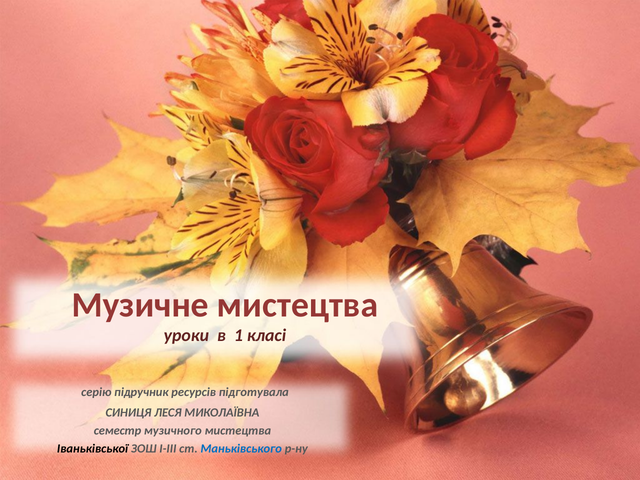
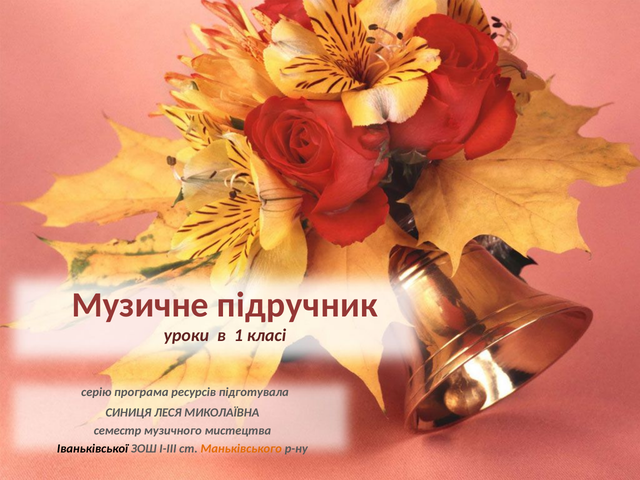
Музичне мистецтва: мистецтва -> підручник
підручник: підручник -> програма
Маньківського colour: blue -> orange
